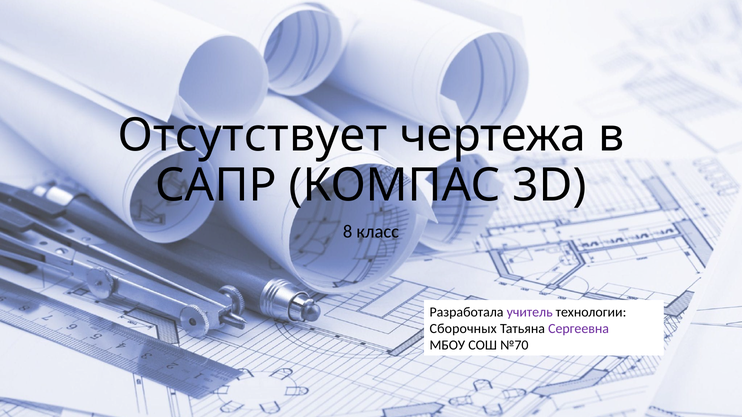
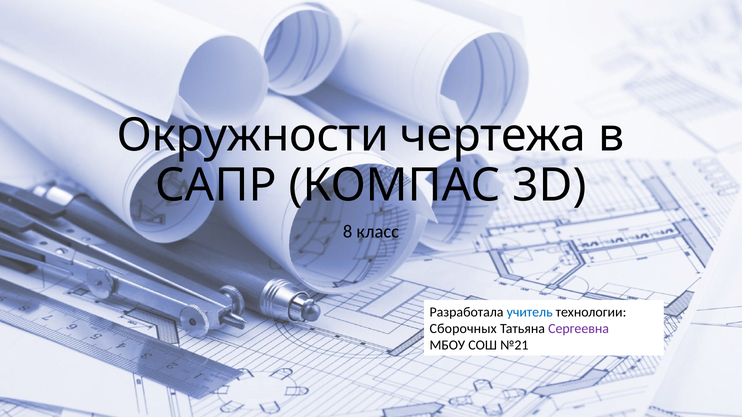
Отсутствует: Отсутствует -> Окружности
учитель colour: purple -> blue
№70: №70 -> №21
